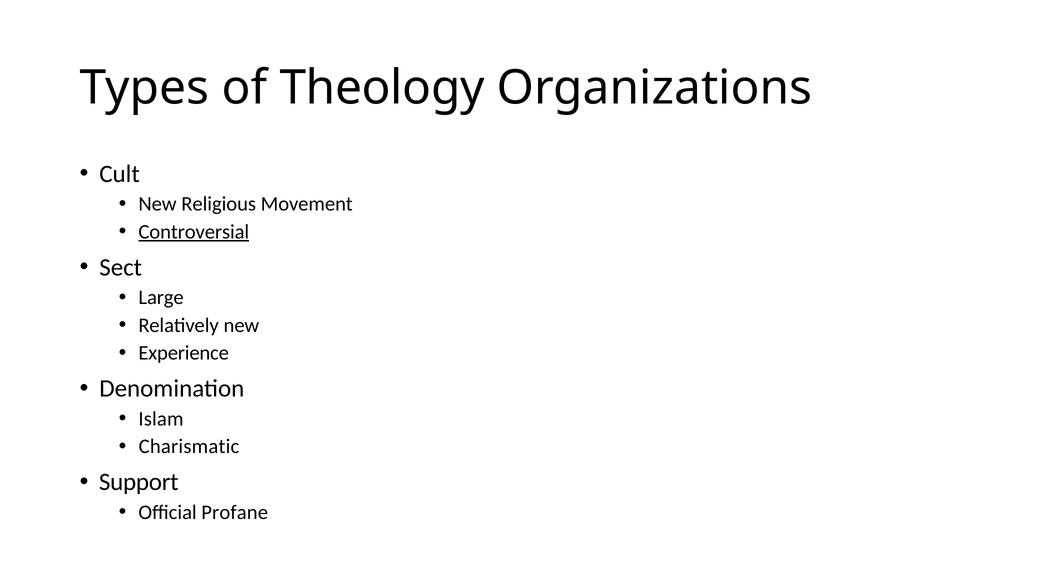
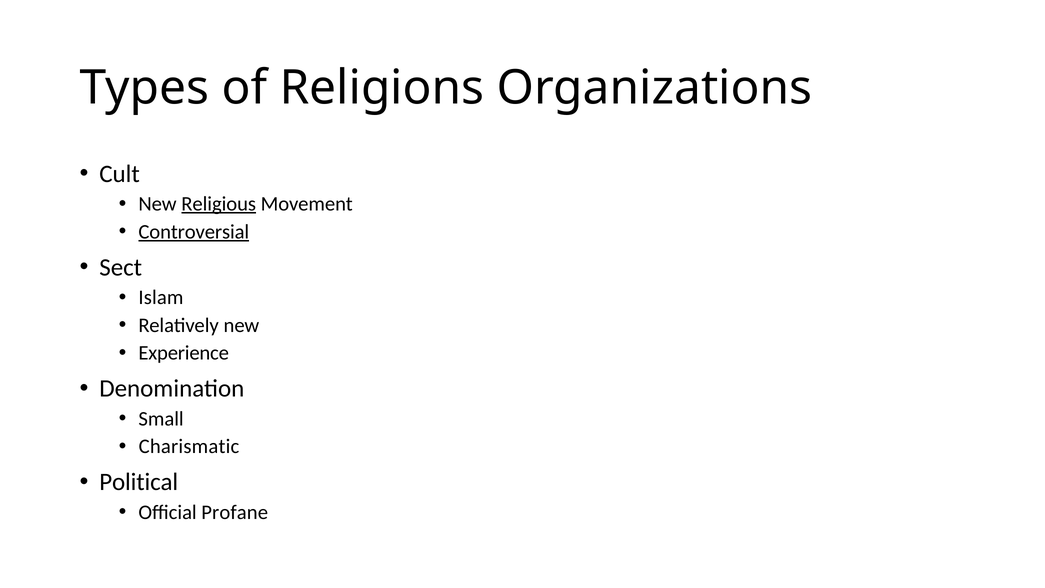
Theology: Theology -> Religions
Religious underline: none -> present
Large: Large -> Islam
Islam: Islam -> Small
Support: Support -> Political
